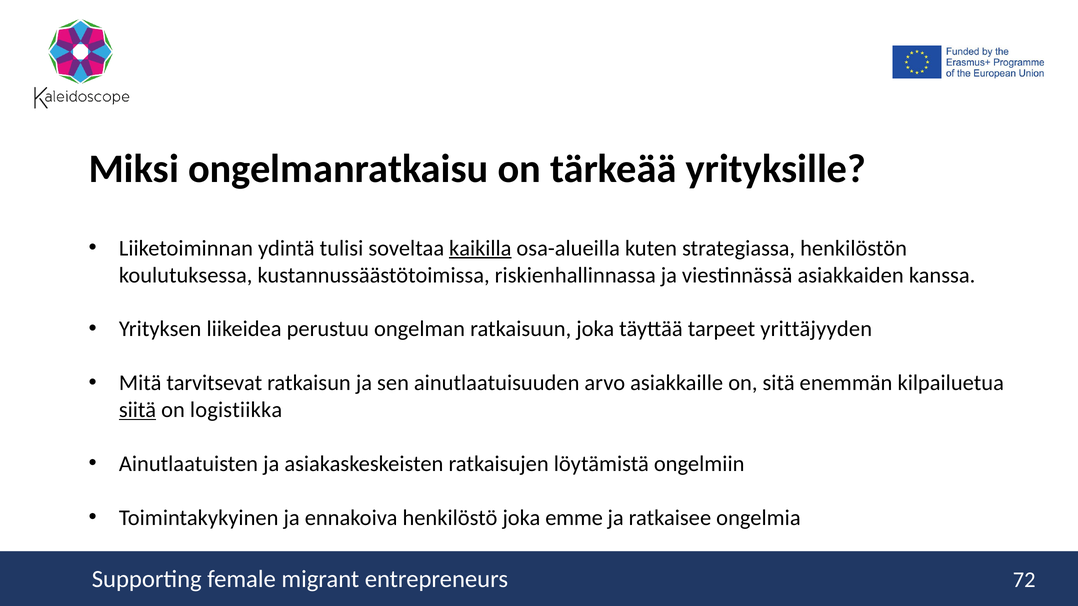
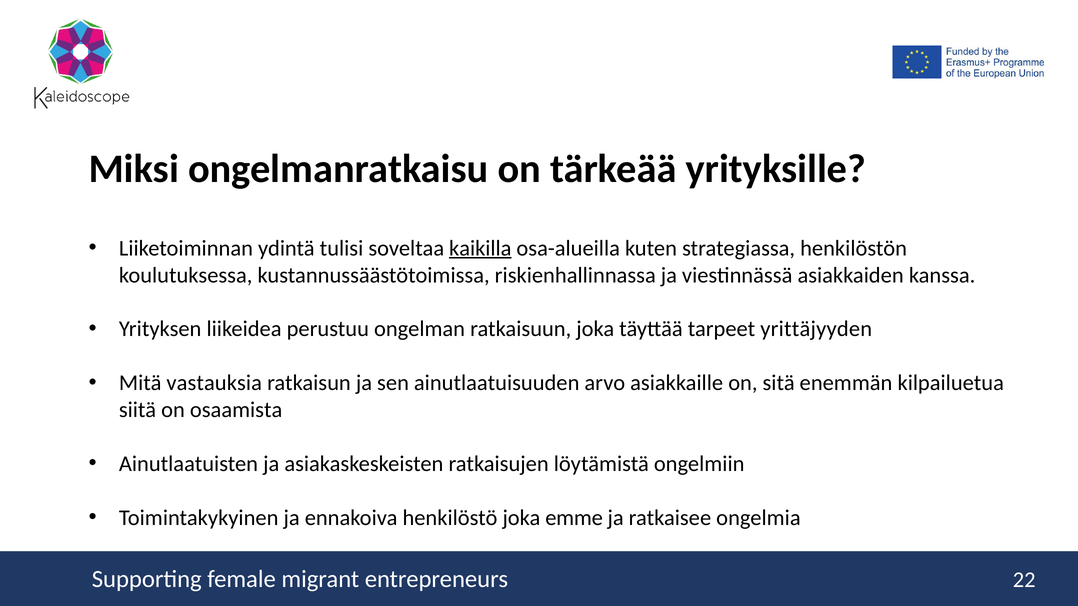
tarvitsevat: tarvitsevat -> vastauksia
siitä underline: present -> none
logistiikka: logistiikka -> osaamista
72: 72 -> 22
